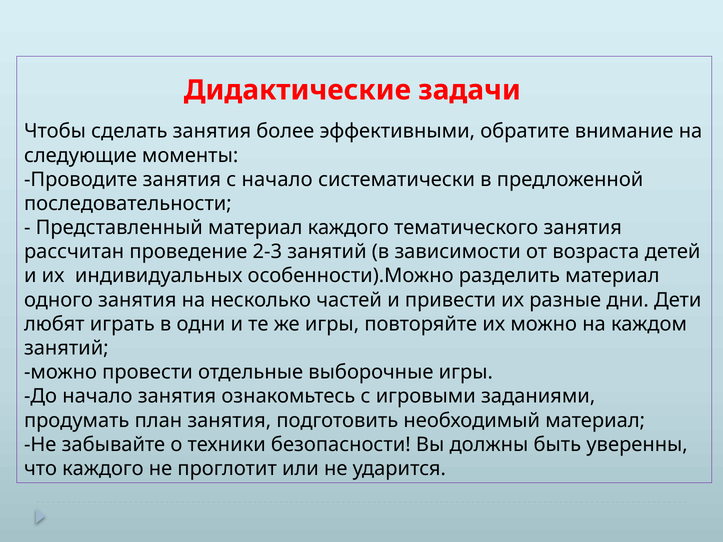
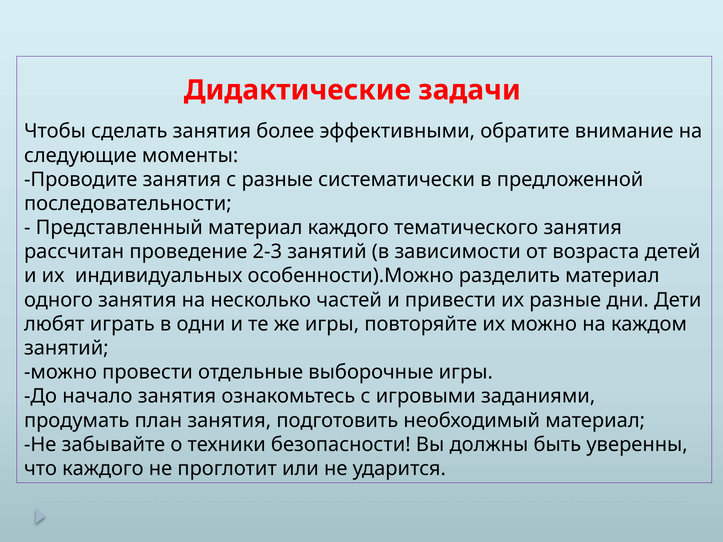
с начало: начало -> разные
